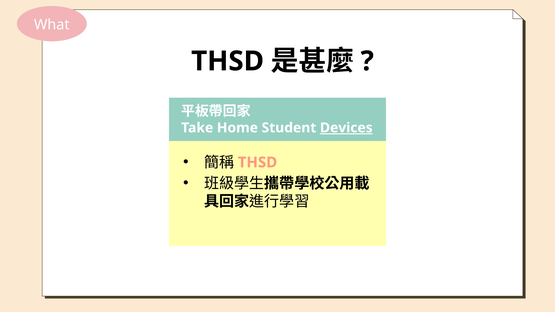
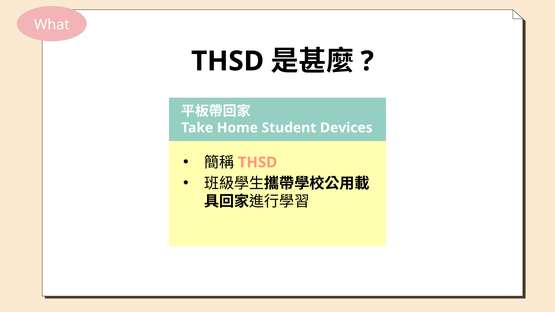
Devices underline: present -> none
